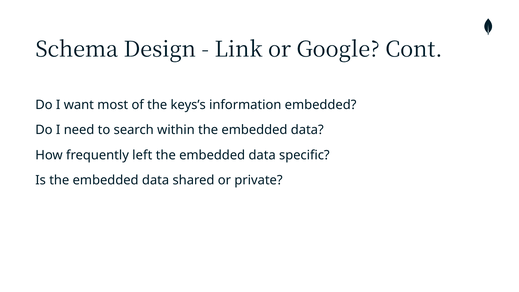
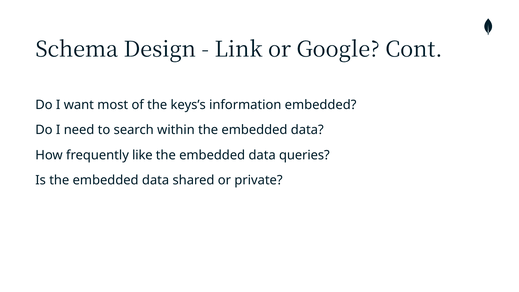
left: left -> like
specific: specific -> queries
